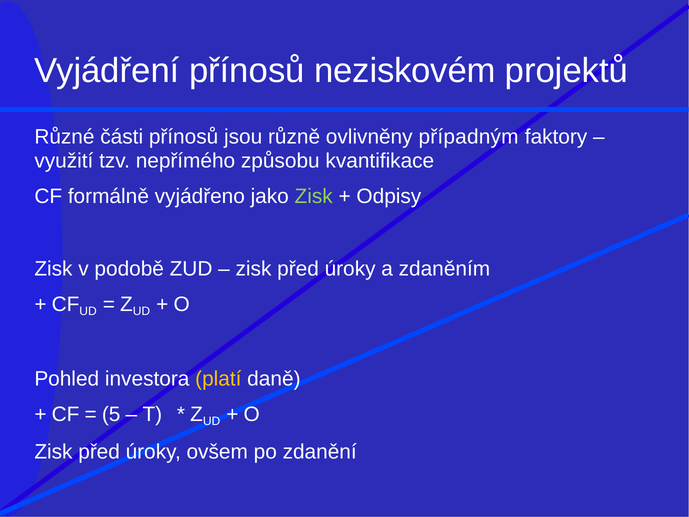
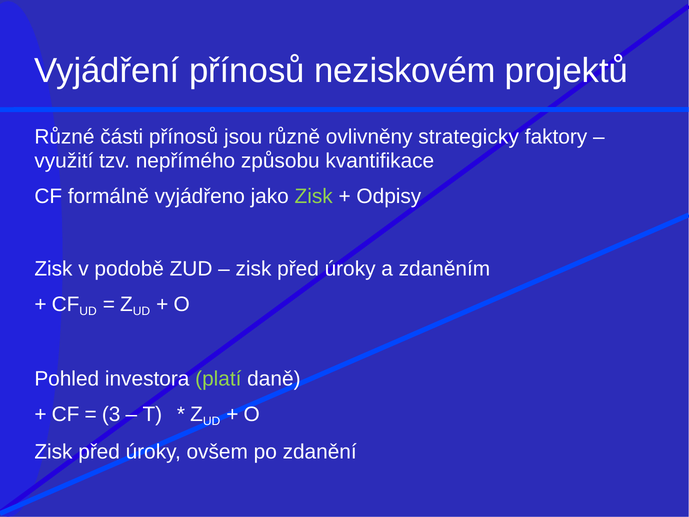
případným: případným -> strategicky
platí colour: yellow -> light green
5: 5 -> 3
